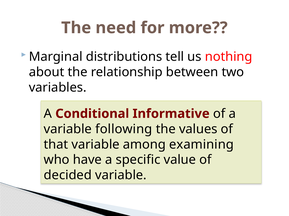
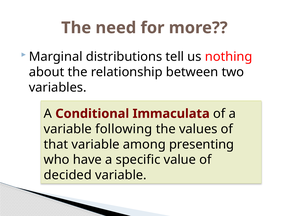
Informative: Informative -> Immaculata
examining: examining -> presenting
